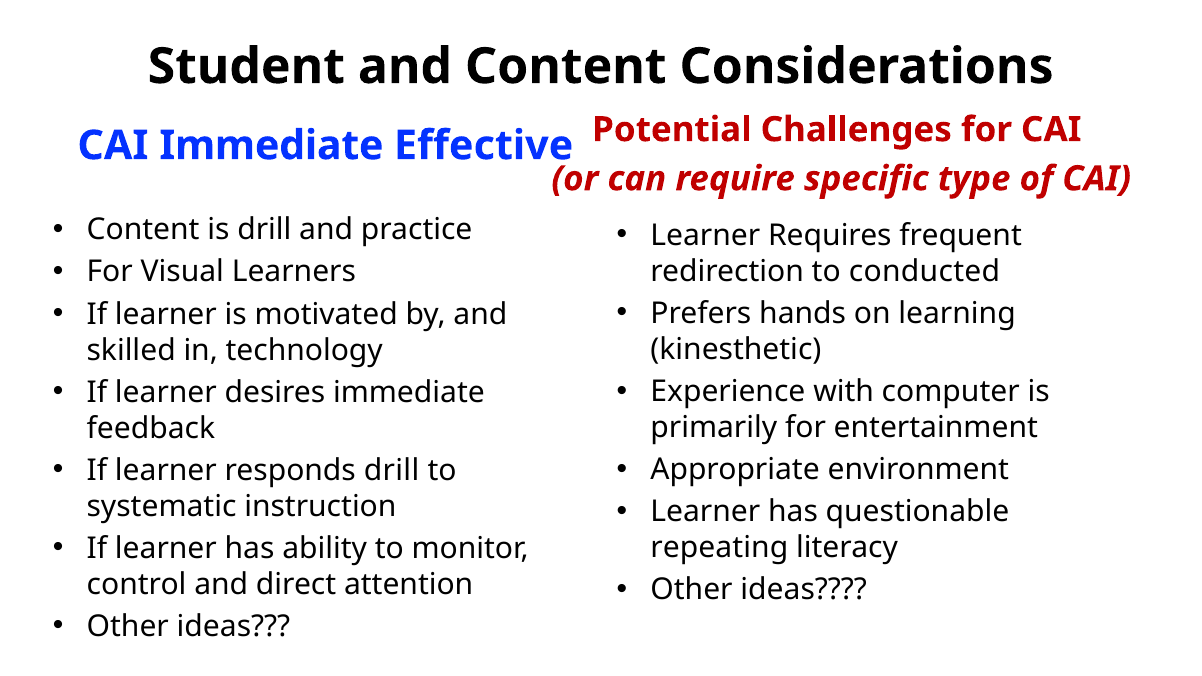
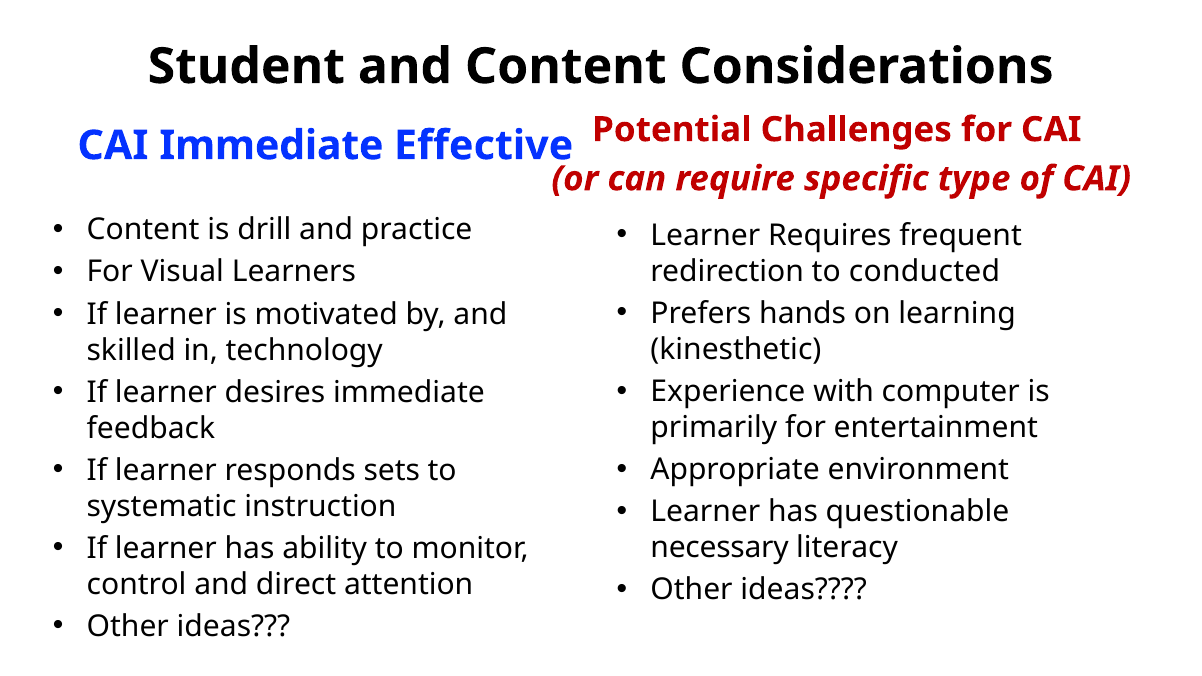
responds drill: drill -> sets
repeating: repeating -> necessary
